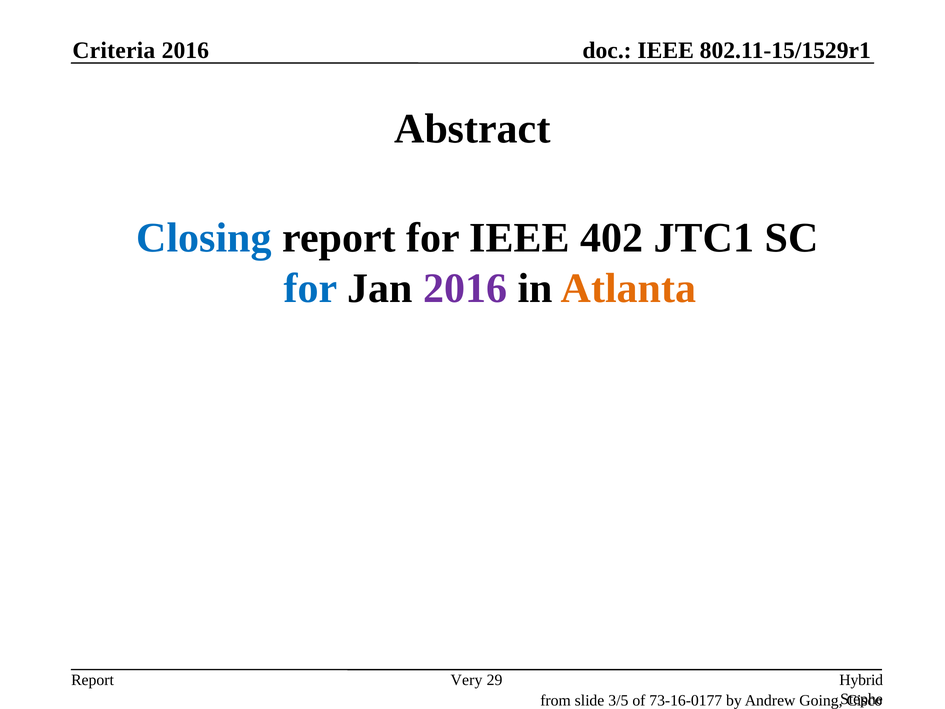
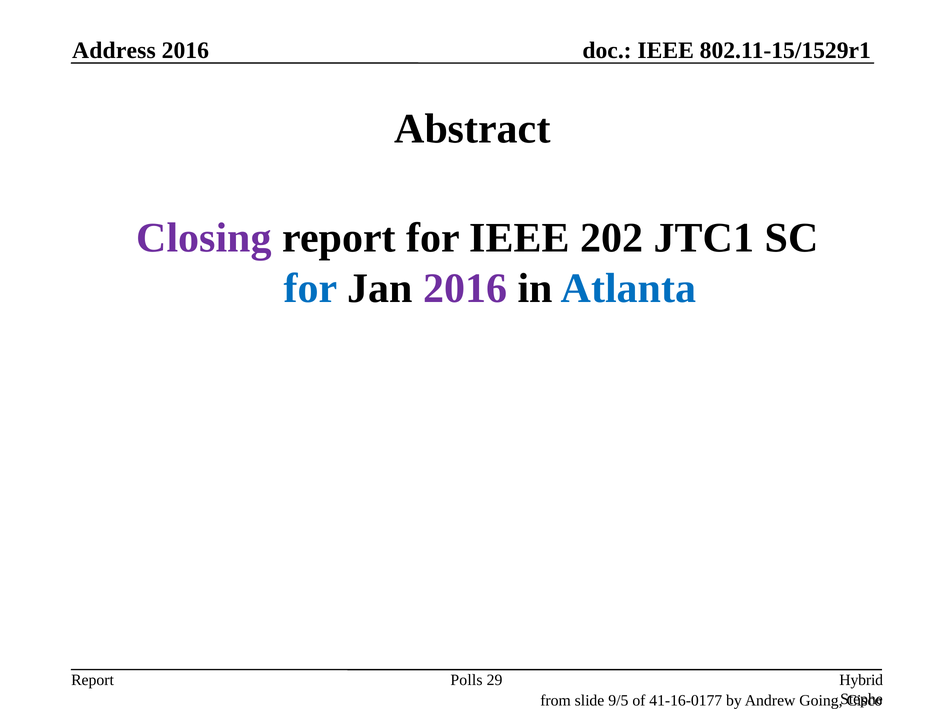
Criteria: Criteria -> Address
Closing colour: blue -> purple
402: 402 -> 202
Atlanta colour: orange -> blue
Very: Very -> Polls
3/5: 3/5 -> 9/5
73-16-0177: 73-16-0177 -> 41-16-0177
